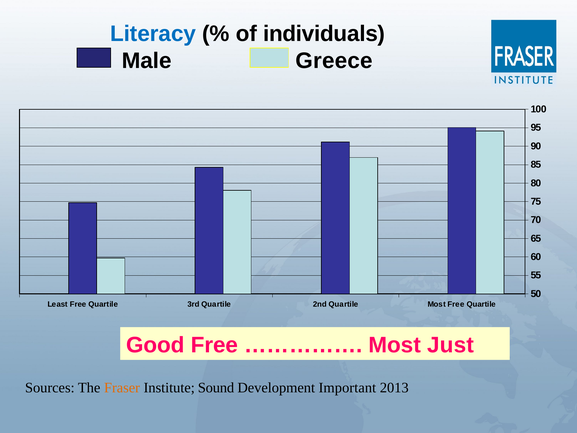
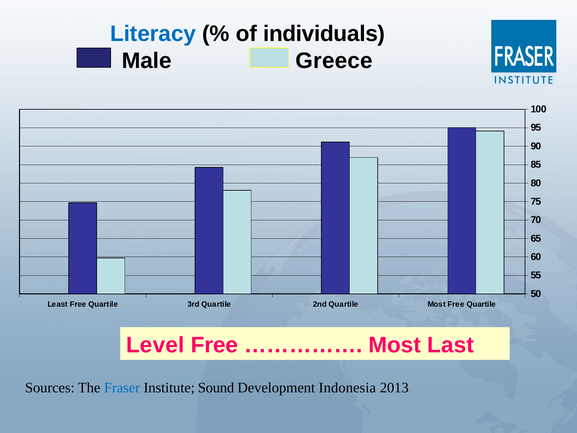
Good: Good -> Level
Just: Just -> Last
Fraser colour: orange -> blue
Important: Important -> Indonesia
